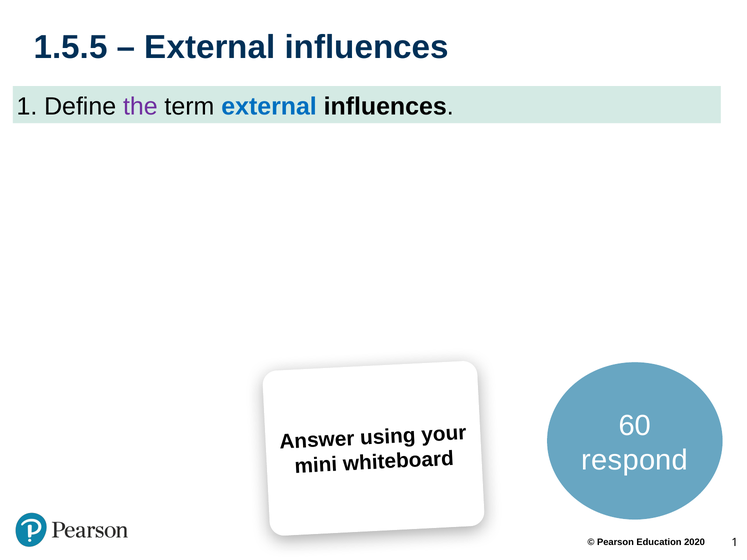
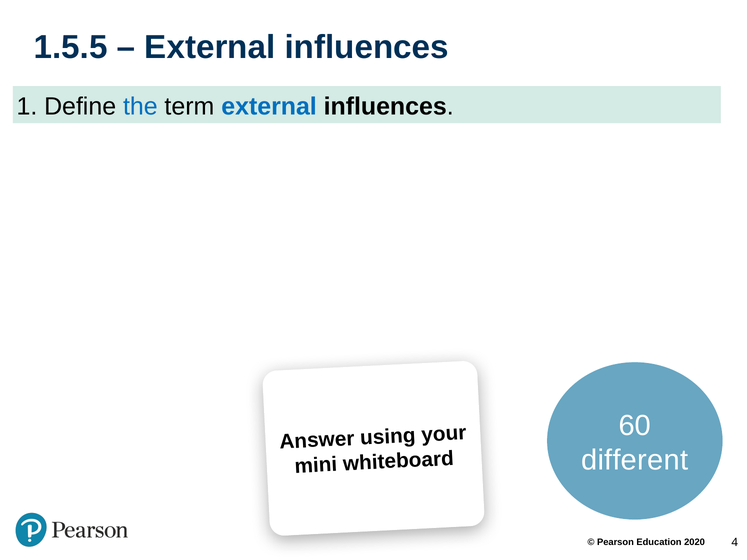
the colour: purple -> blue
respond: respond -> different
1 at (735, 543): 1 -> 4
